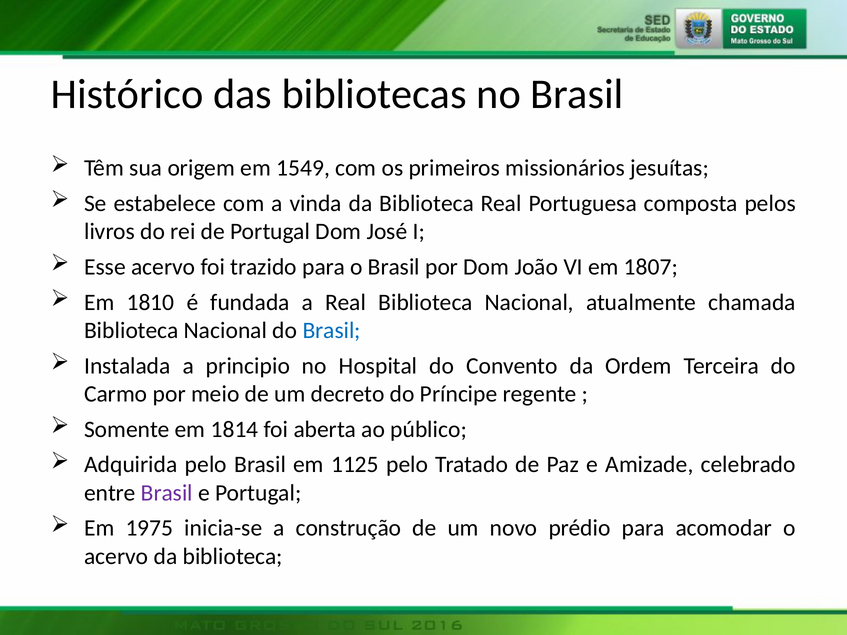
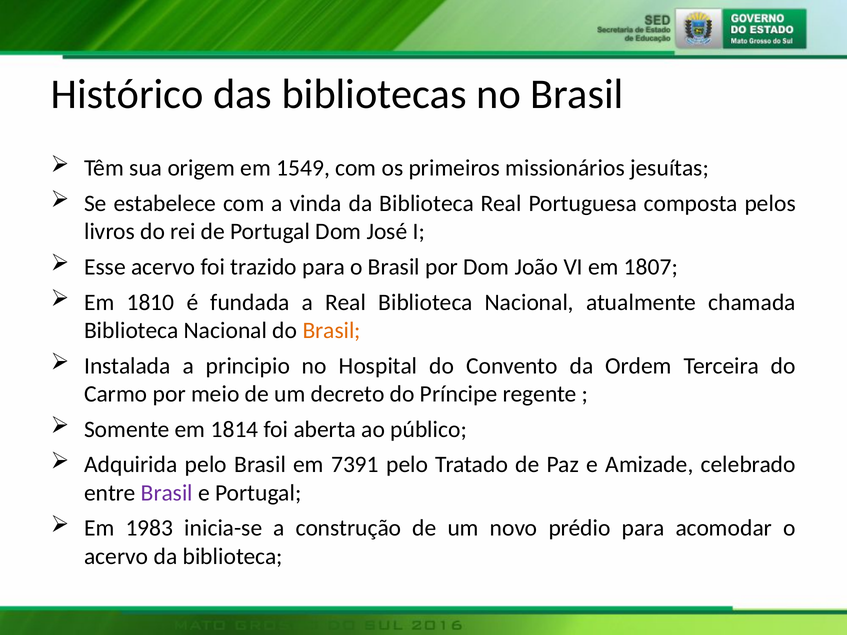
Brasil at (332, 331) colour: blue -> orange
1125: 1125 -> 7391
1975: 1975 -> 1983
